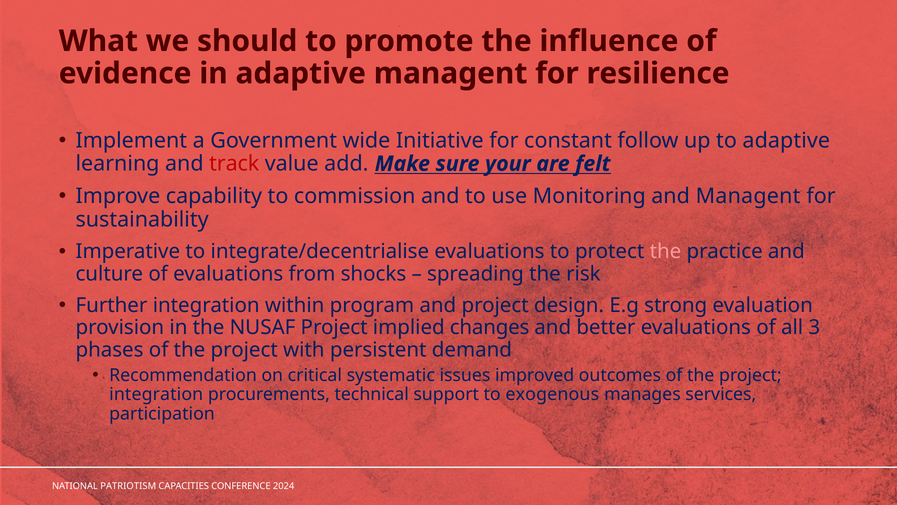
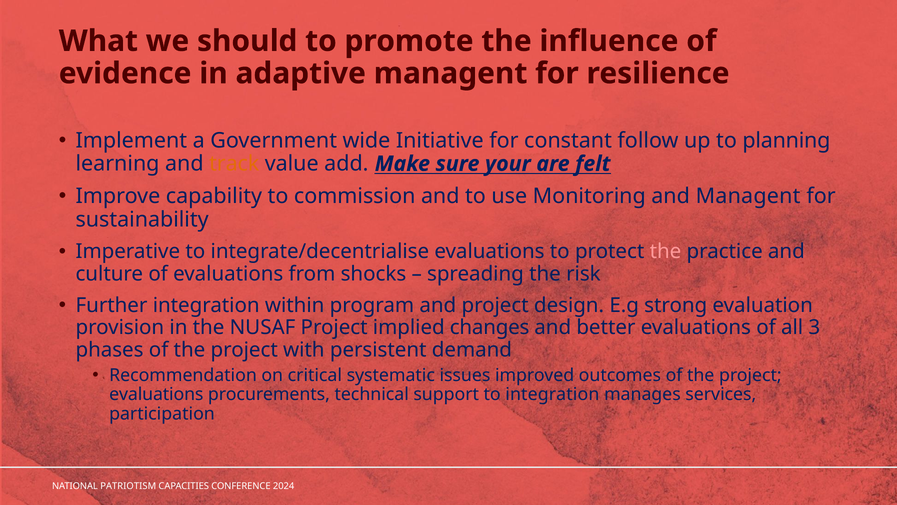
to adaptive: adaptive -> planning
track colour: red -> orange
integration at (156, 394): integration -> evaluations
to exogenous: exogenous -> integration
